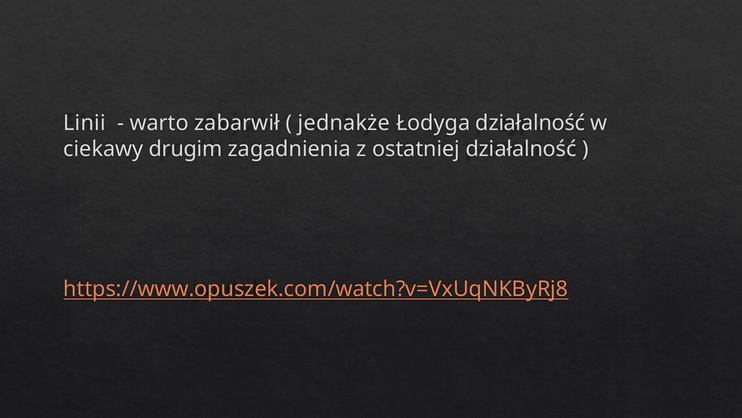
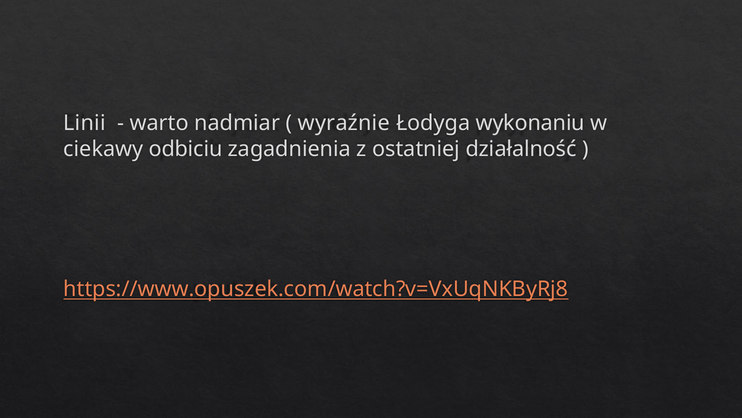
zabarwił: zabarwił -> nadmiar
jednakże: jednakże -> wyraźnie
Łodyga działalność: działalność -> wykonaniu
drugim: drugim -> odbiciu
